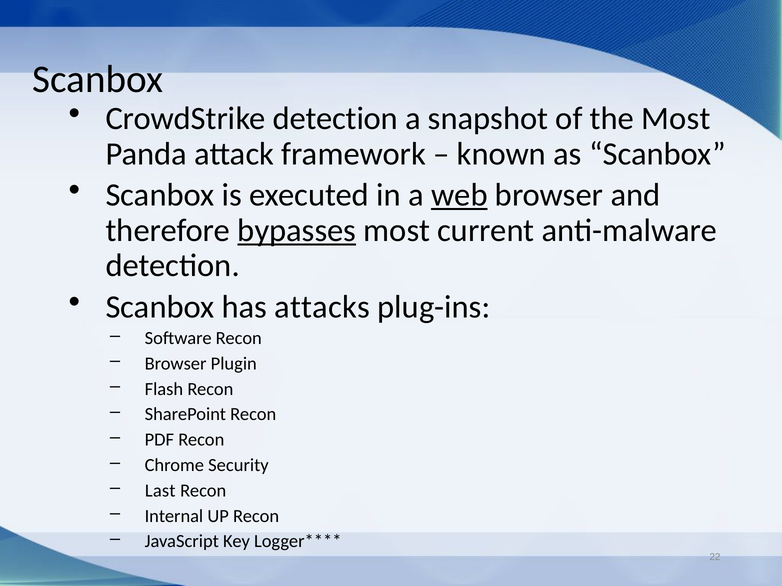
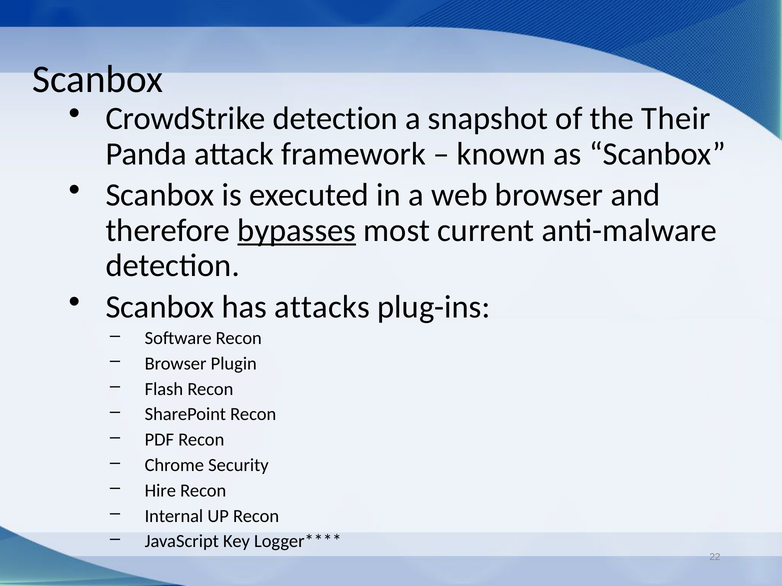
the Most: Most -> Their
web underline: present -> none
Last: Last -> Hire
